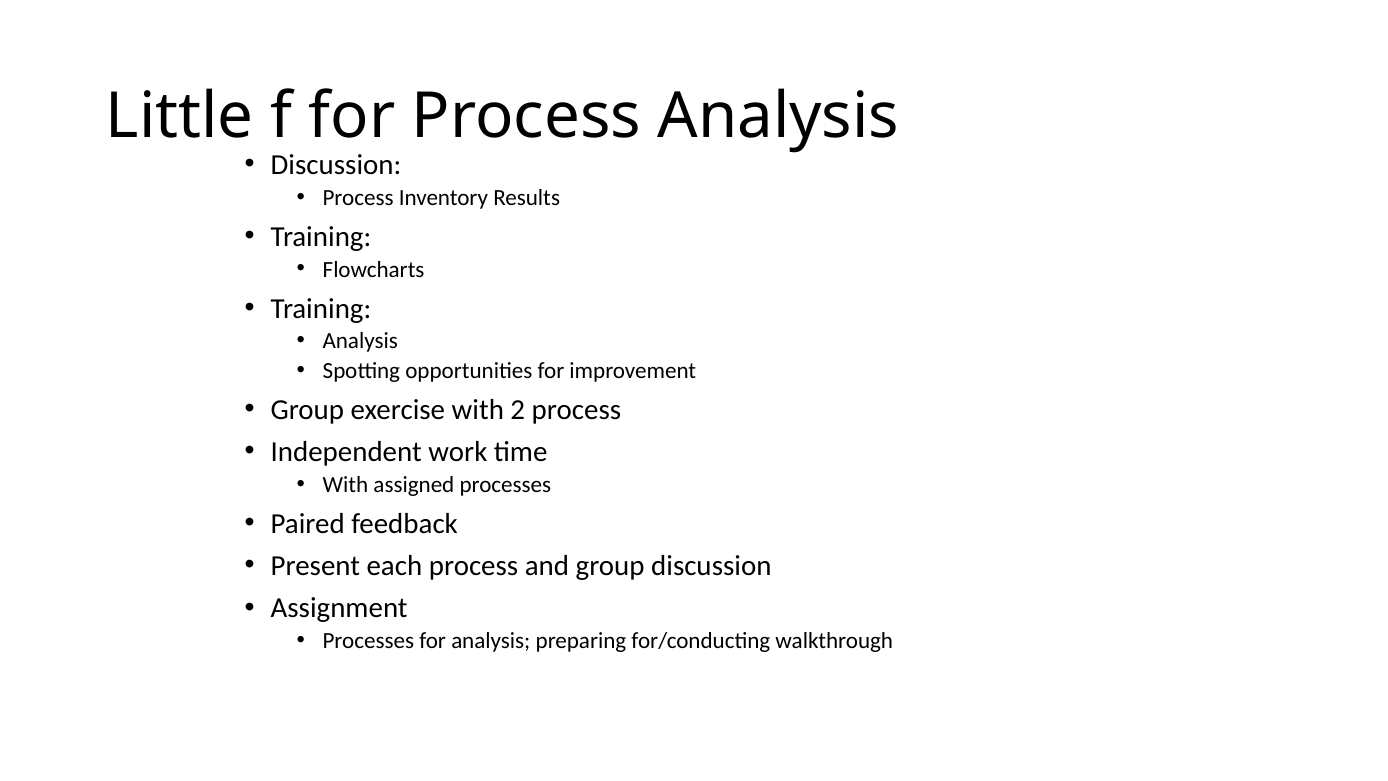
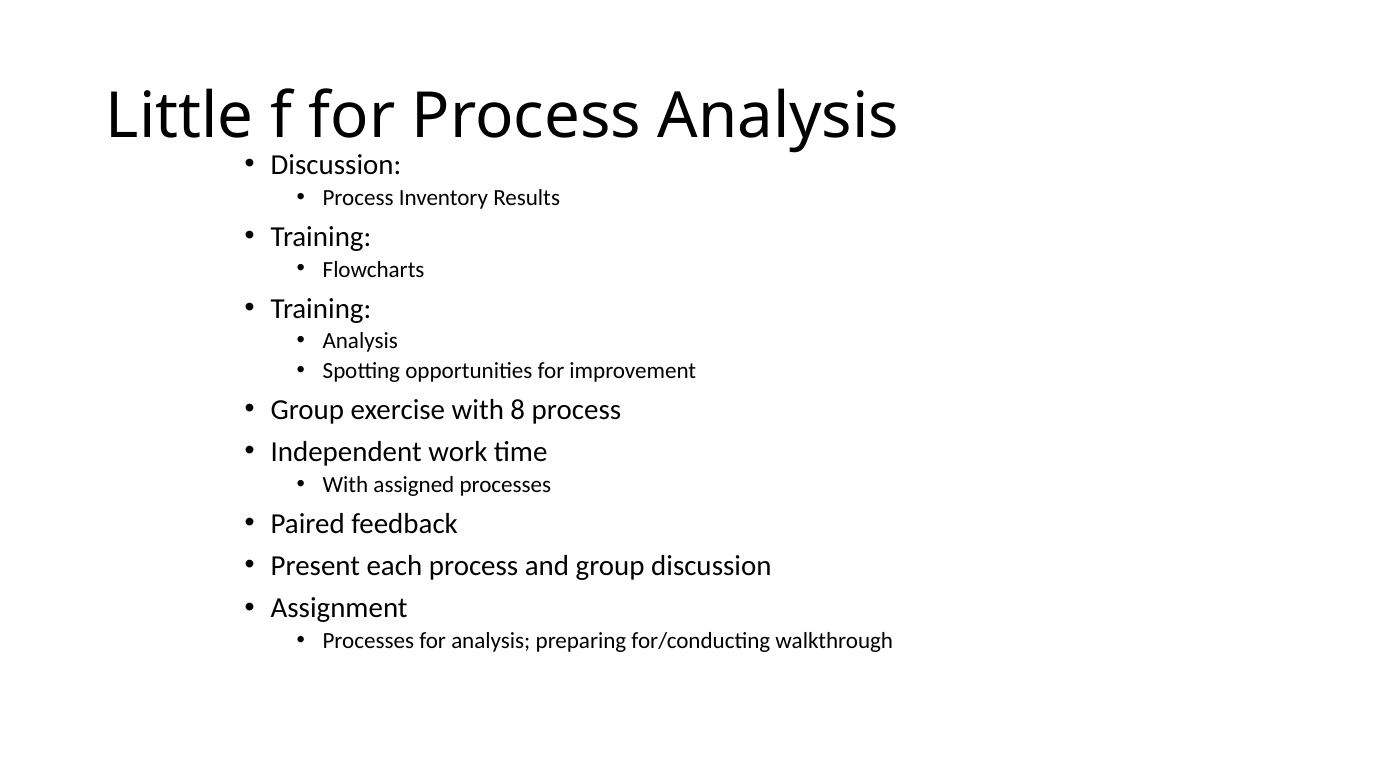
2: 2 -> 8
